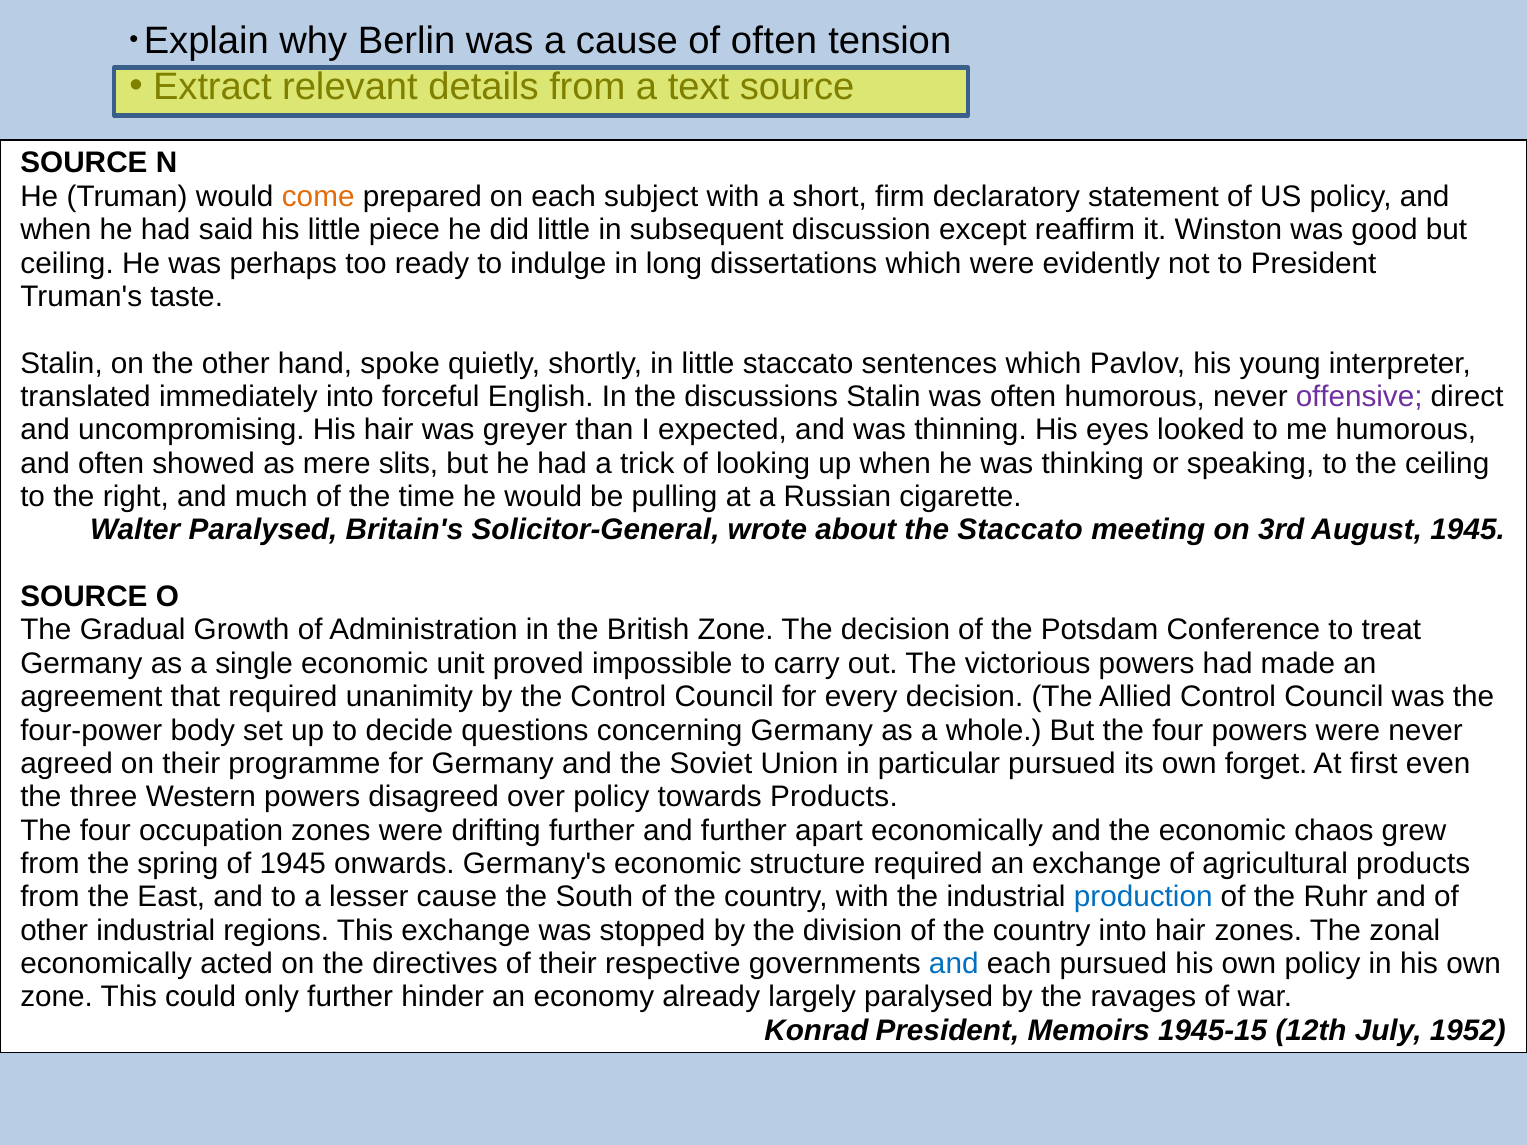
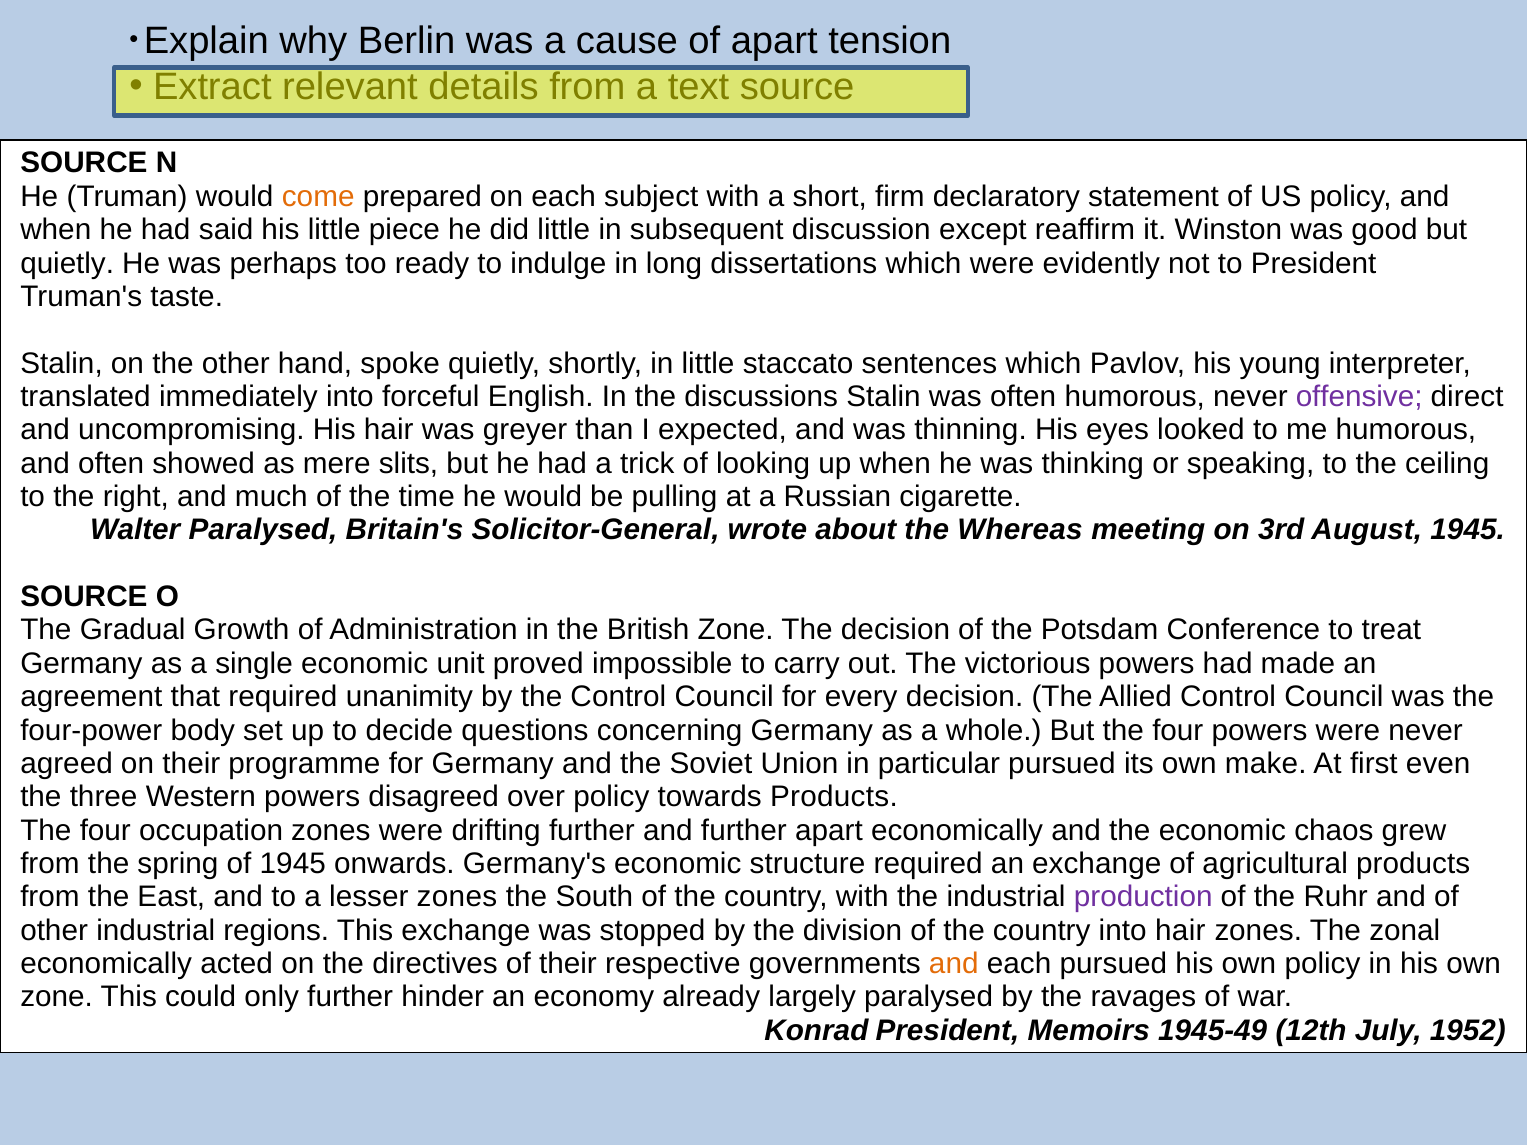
of often: often -> apart
ceiling at (67, 263): ceiling -> quietly
the Staccato: Staccato -> Whereas
forget: forget -> make
lesser cause: cause -> zones
production colour: blue -> purple
and at (954, 964) colour: blue -> orange
1945-15: 1945-15 -> 1945-49
